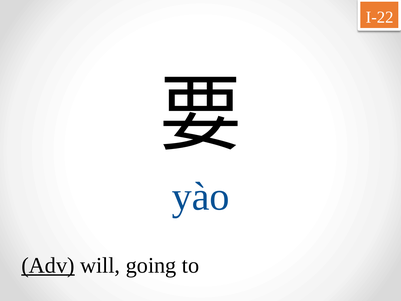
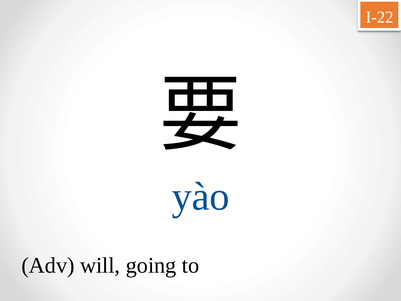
Adv underline: present -> none
